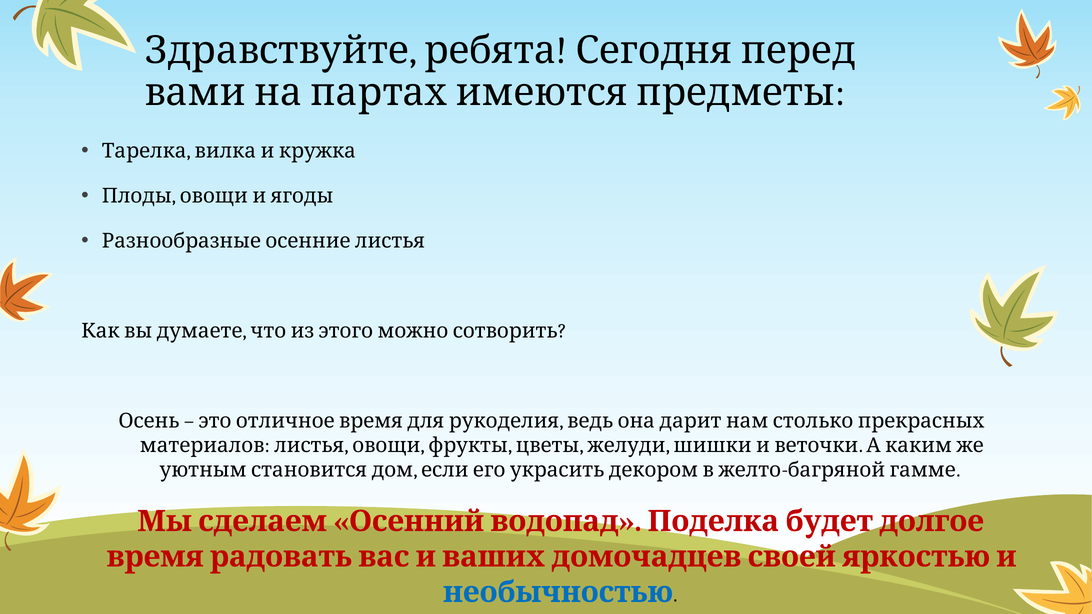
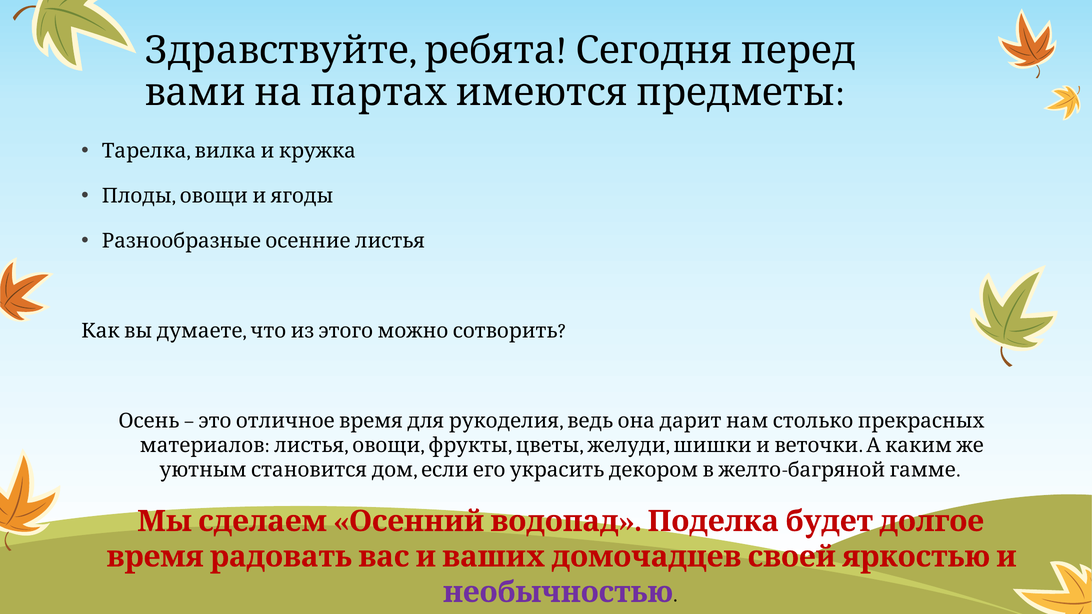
необычностью colour: blue -> purple
